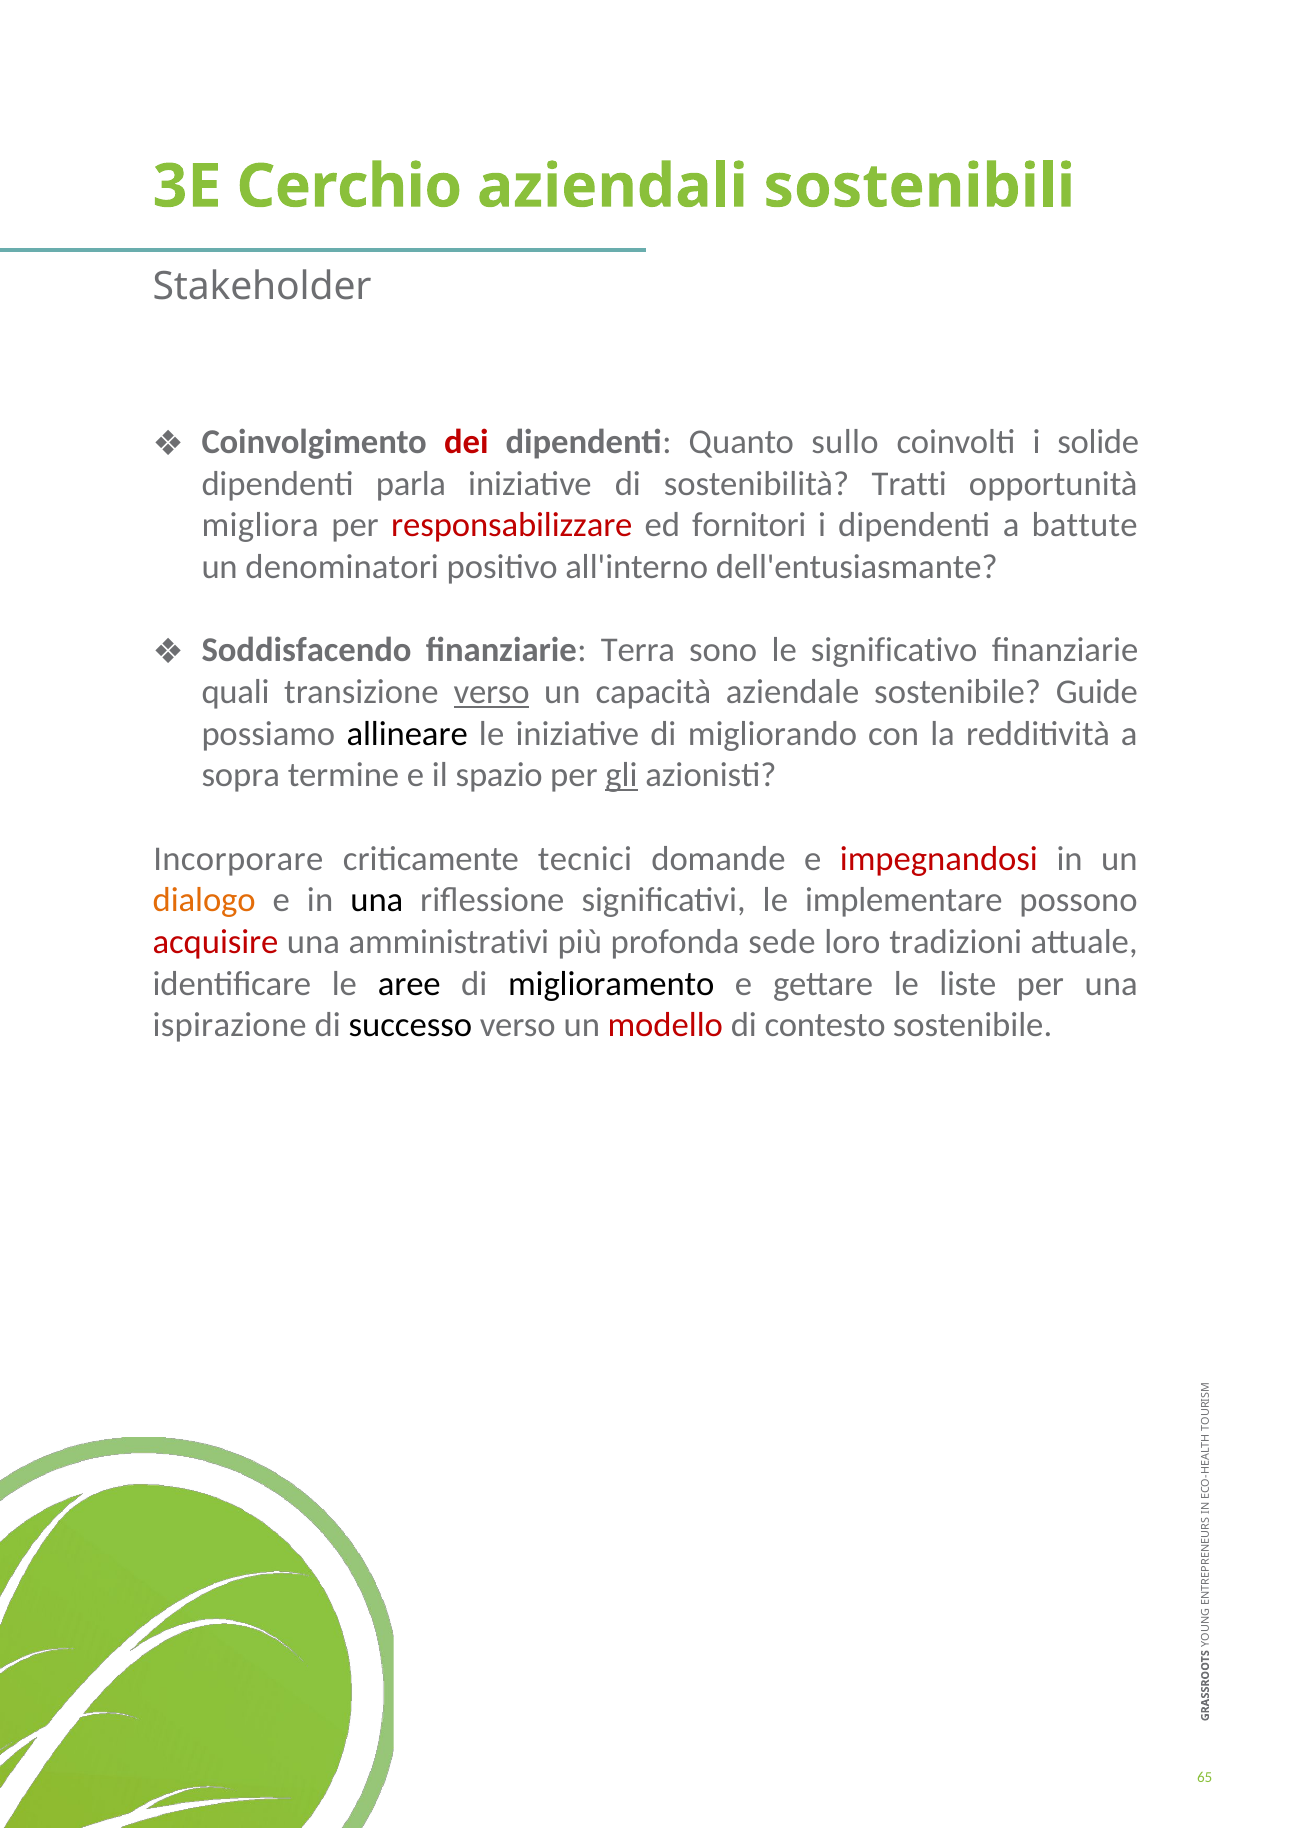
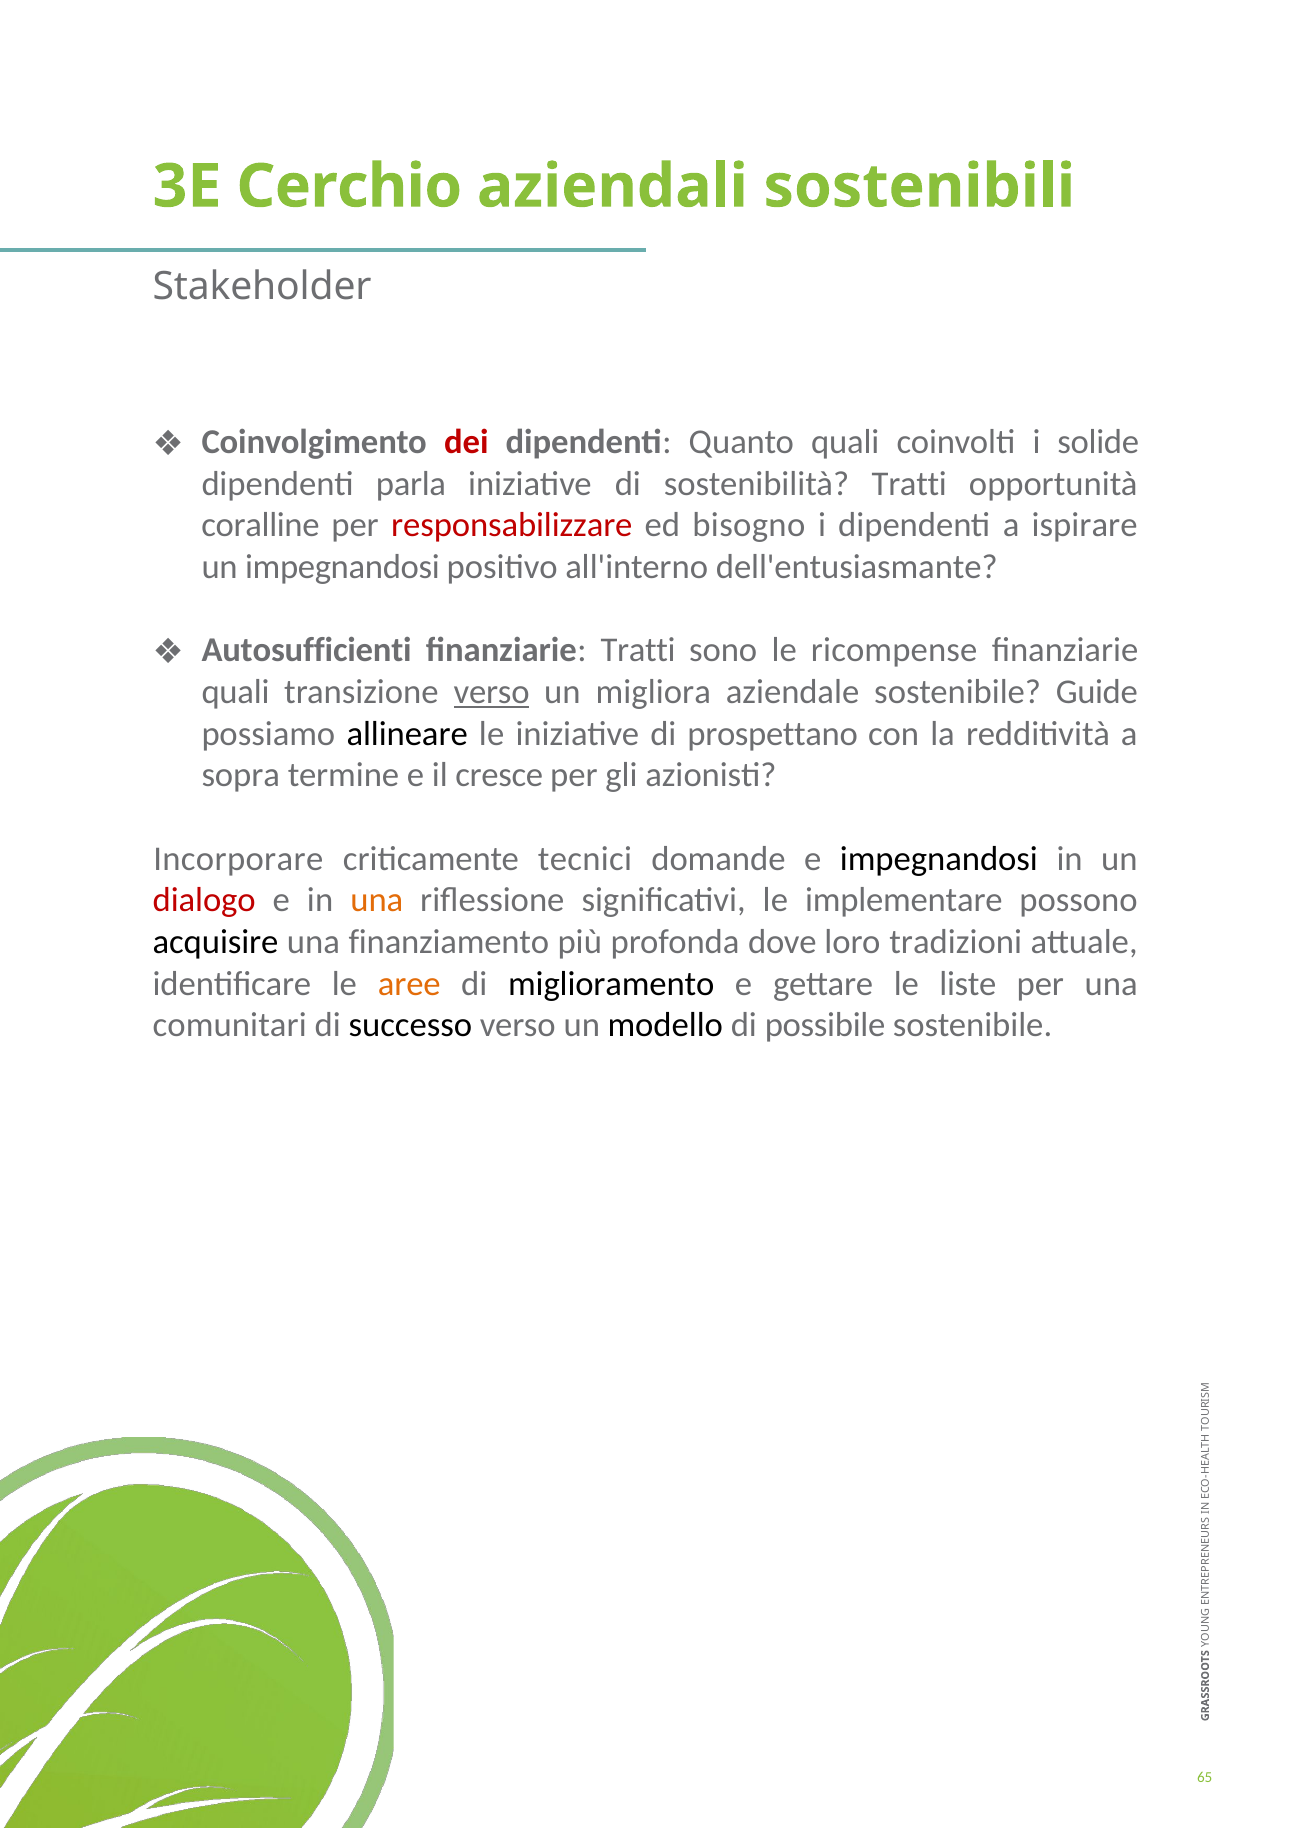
Quanto sullo: sullo -> quali
migliora: migliora -> coralline
fornitori: fornitori -> bisogno
battute: battute -> ispirare
un denominatori: denominatori -> impegnandosi
Soddisfacendo: Soddisfacendo -> Autosufficienti
finanziarie Terra: Terra -> Tratti
significativo: significativo -> ricompense
capacità: capacità -> migliora
migliorando: migliorando -> prospettano
spazio: spazio -> cresce
gli underline: present -> none
impegnandosi at (939, 858) colour: red -> black
dialogo colour: orange -> red
una at (377, 900) colour: black -> orange
acquisire colour: red -> black
amministrativi: amministrativi -> finanziamento
sede: sede -> dove
aree colour: black -> orange
ispirazione: ispirazione -> comunitari
modello colour: red -> black
contesto: contesto -> possibile
